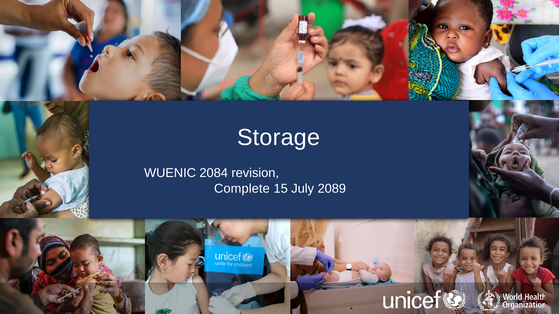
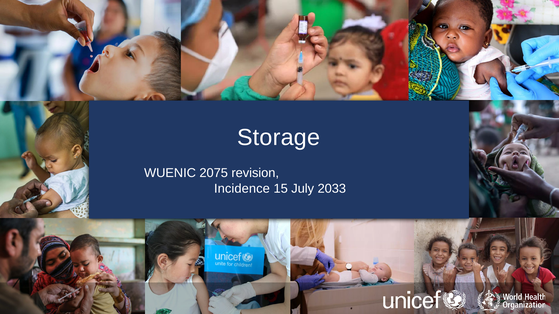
2084: 2084 -> 2075
Complete: Complete -> Incidence
2089: 2089 -> 2033
